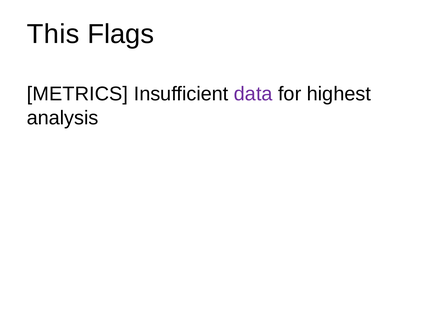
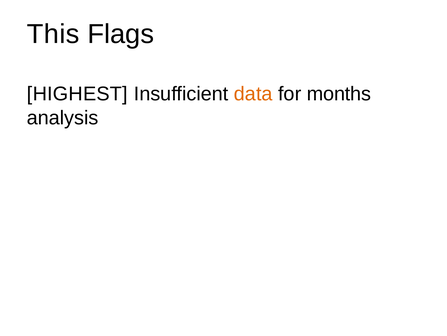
METRICS: METRICS -> HIGHEST
data colour: purple -> orange
highest: highest -> months
